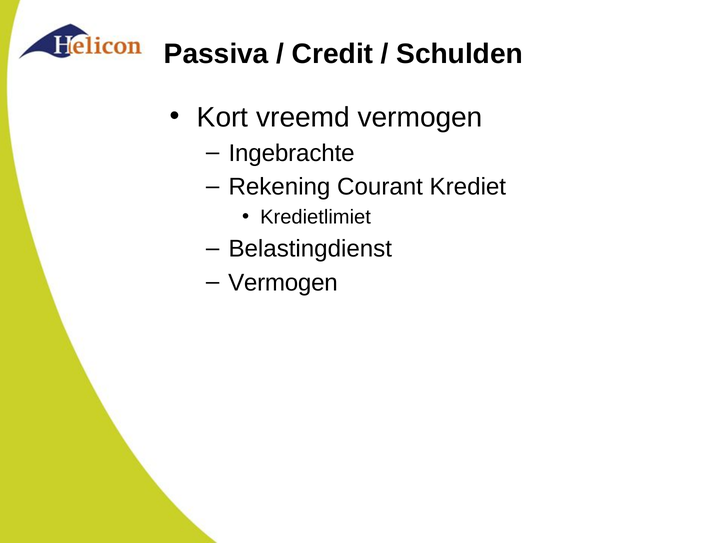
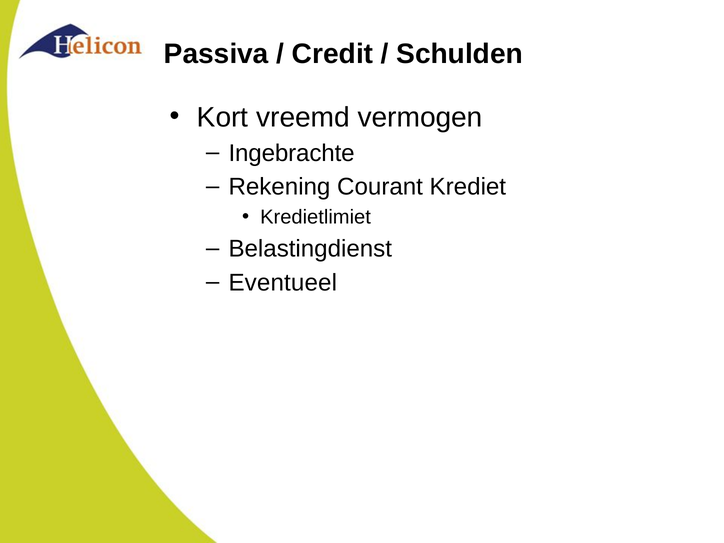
Vermogen at (283, 283): Vermogen -> Eventueel
